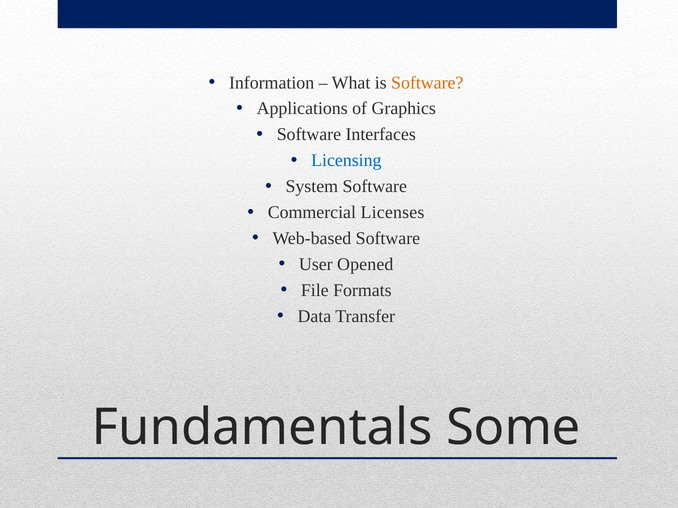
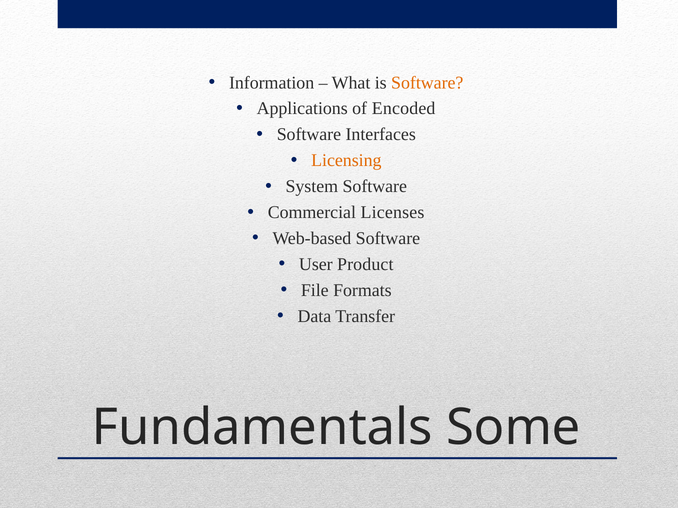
Graphics: Graphics -> Encoded
Licensing colour: blue -> orange
Opened: Opened -> Product
